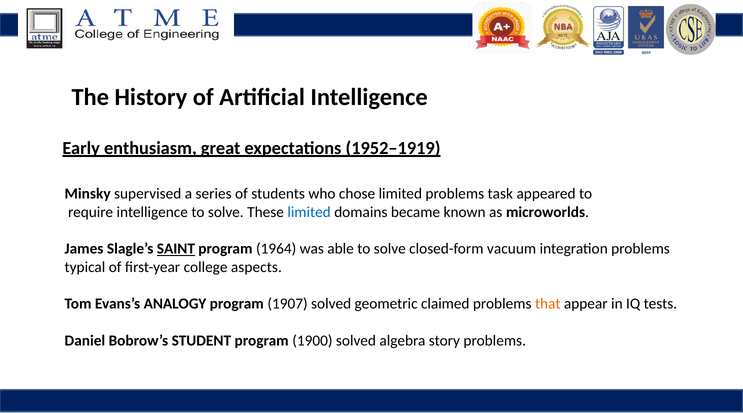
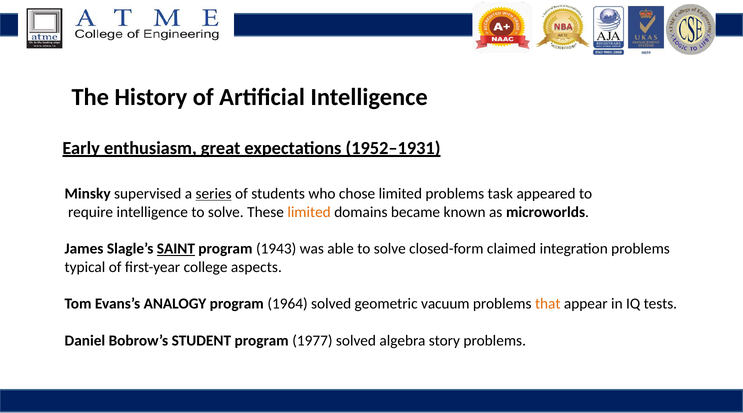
1952–1919: 1952–1919 -> 1952–1931
series underline: none -> present
limited at (309, 212) colour: blue -> orange
1964: 1964 -> 1943
vacuum: vacuum -> claimed
1907: 1907 -> 1964
claimed: claimed -> vacuum
1900: 1900 -> 1977
